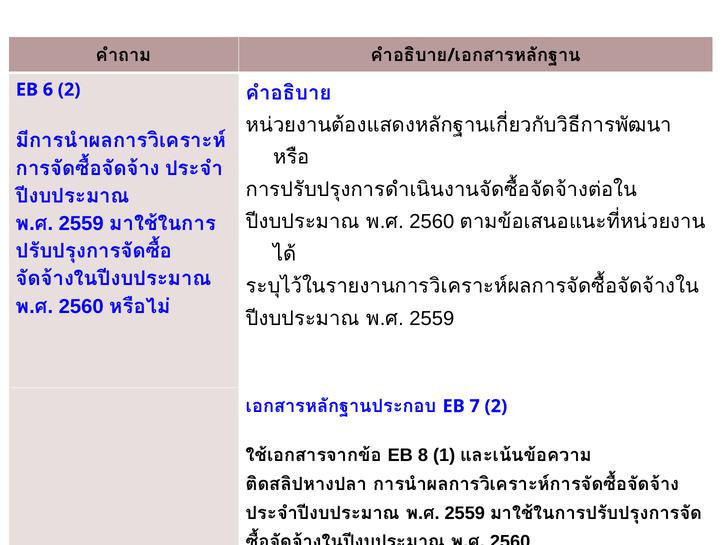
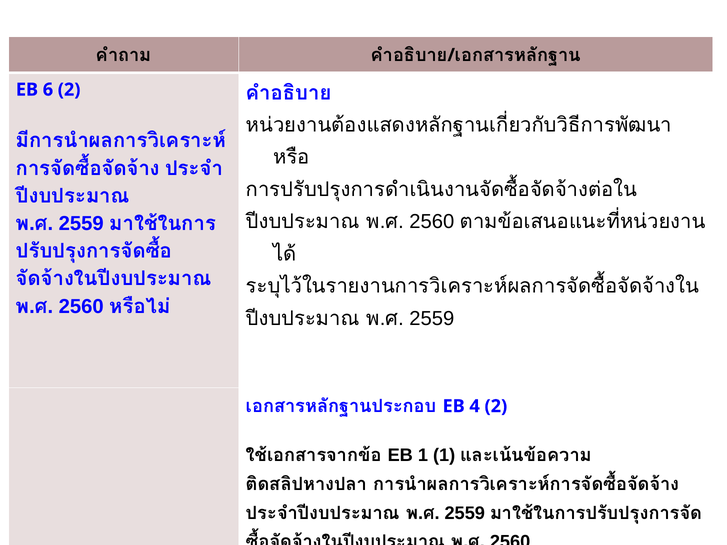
7: 7 -> 4
EB 8: 8 -> 1
